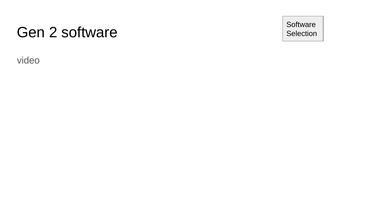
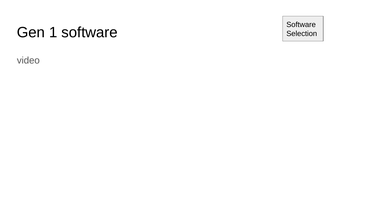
2: 2 -> 1
